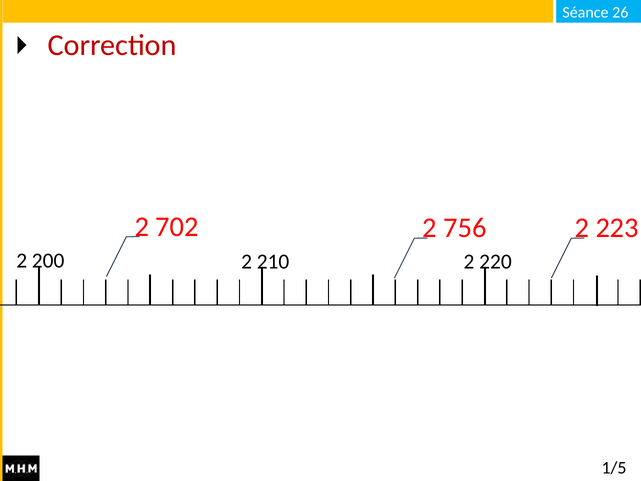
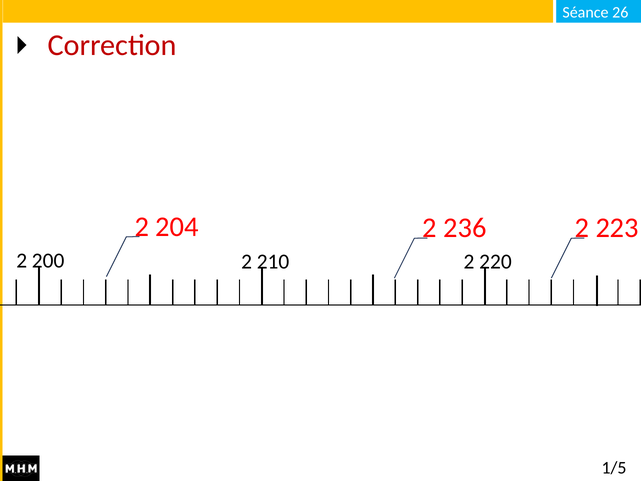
702: 702 -> 204
756: 756 -> 236
